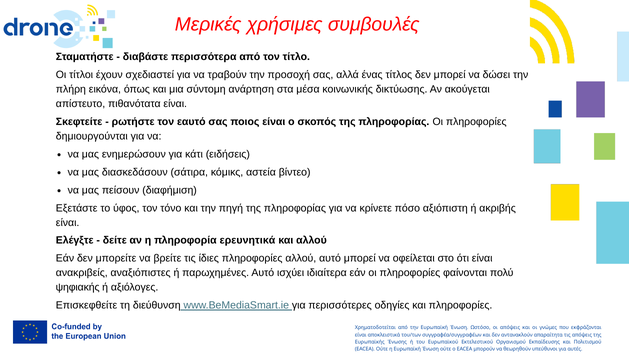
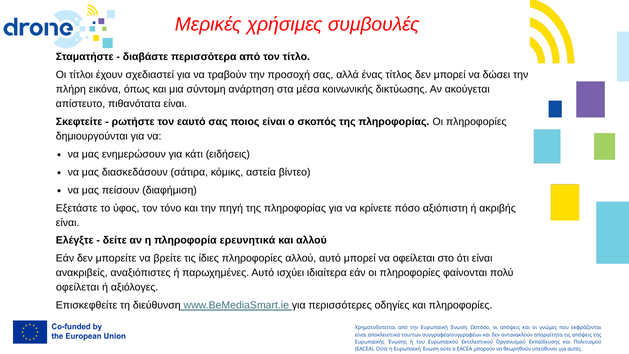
ψηφιακής at (78, 287): ψηφιακής -> οφείλεται
